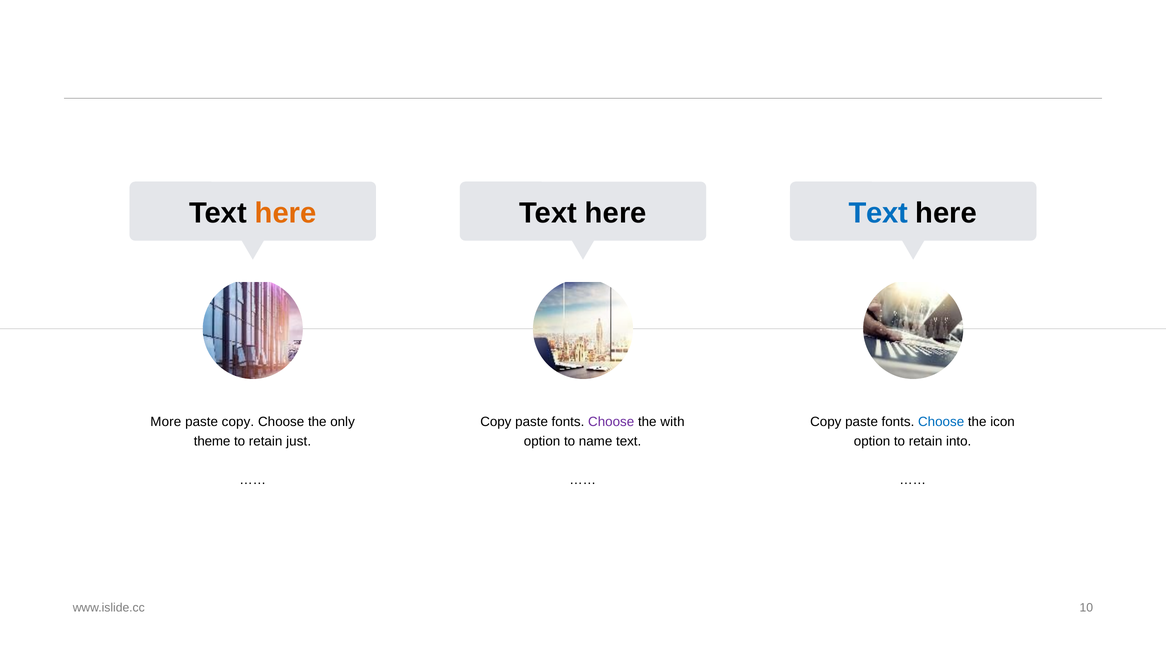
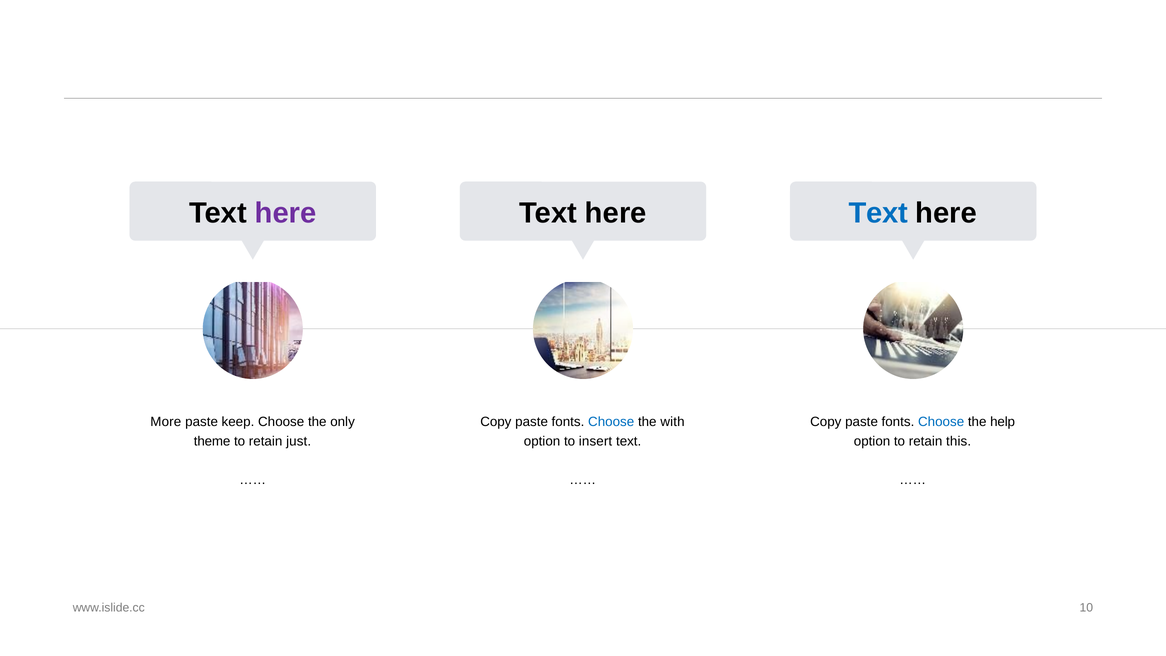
here at (286, 213) colour: orange -> purple
paste copy: copy -> keep
Choose at (611, 422) colour: purple -> blue
icon: icon -> help
name: name -> insert
into: into -> this
